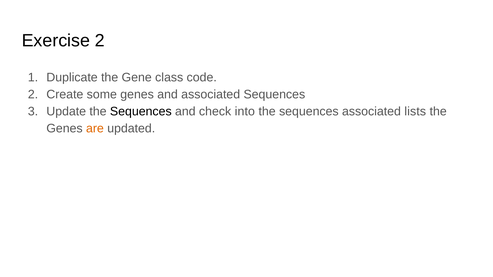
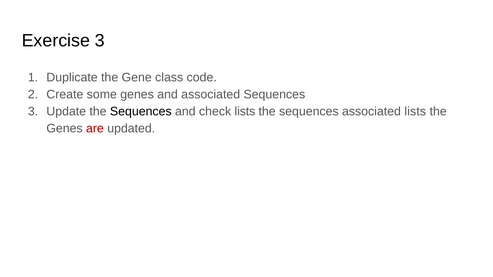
Exercise 2: 2 -> 3
check into: into -> lists
are colour: orange -> red
